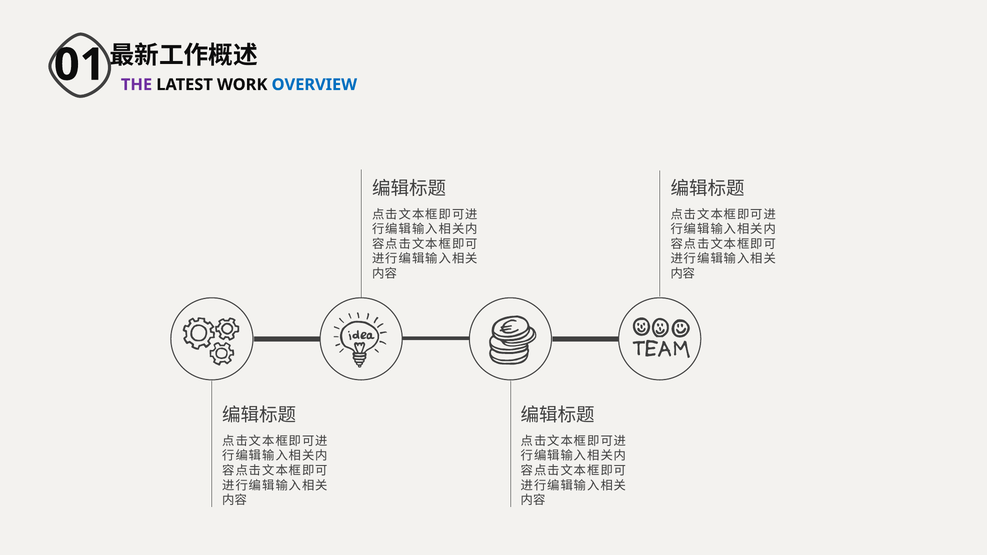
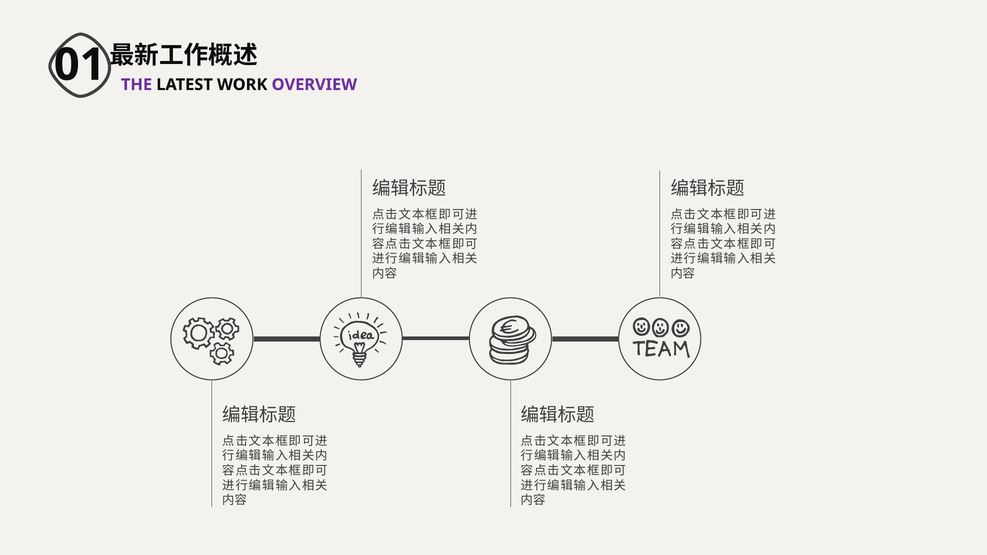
OVERVIEW colour: blue -> purple
